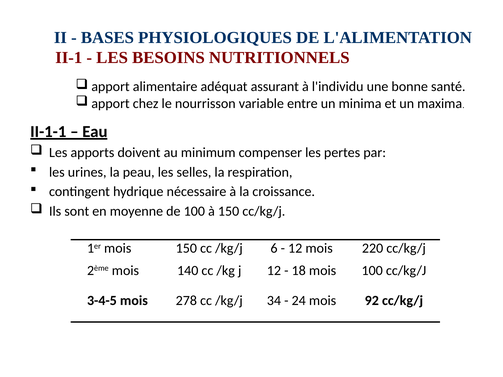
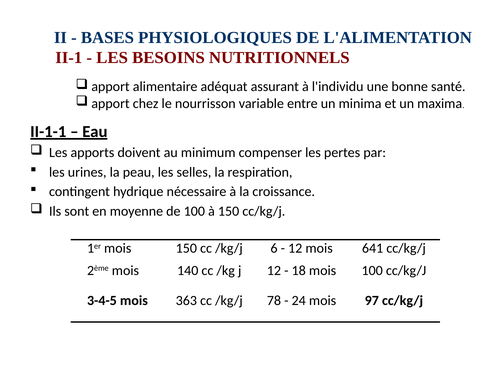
220: 220 -> 641
278: 278 -> 363
34: 34 -> 78
92: 92 -> 97
